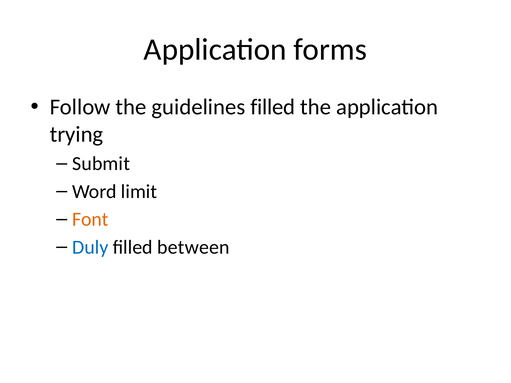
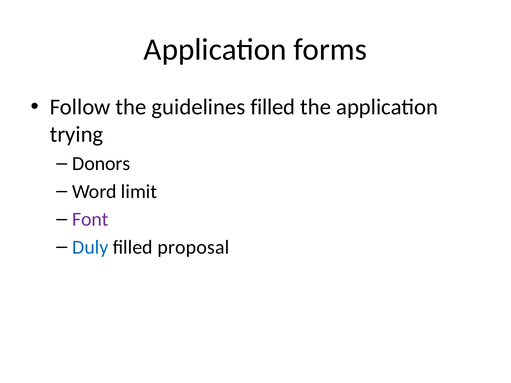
Submit: Submit -> Donors
Font colour: orange -> purple
between: between -> proposal
